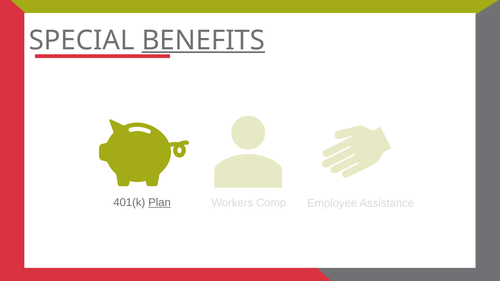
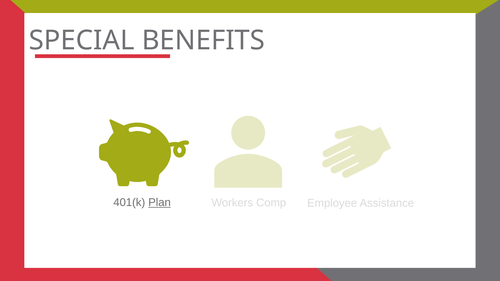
BENEFITS underline: present -> none
